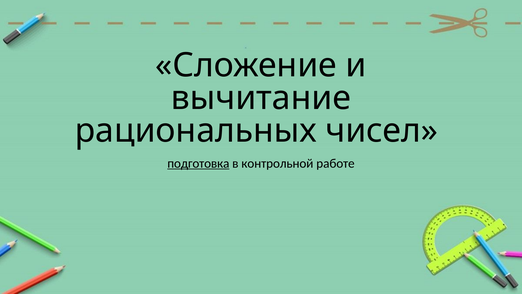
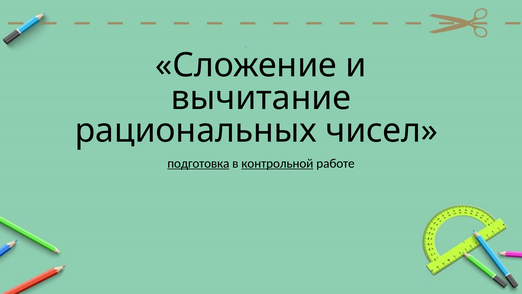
контрольной underline: none -> present
